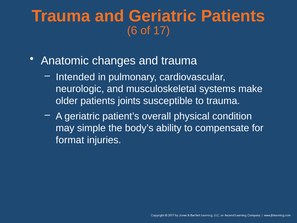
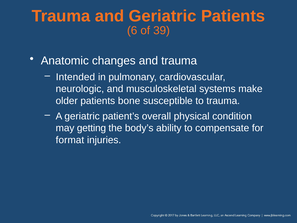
17: 17 -> 39
joints: joints -> bone
simple: simple -> getting
